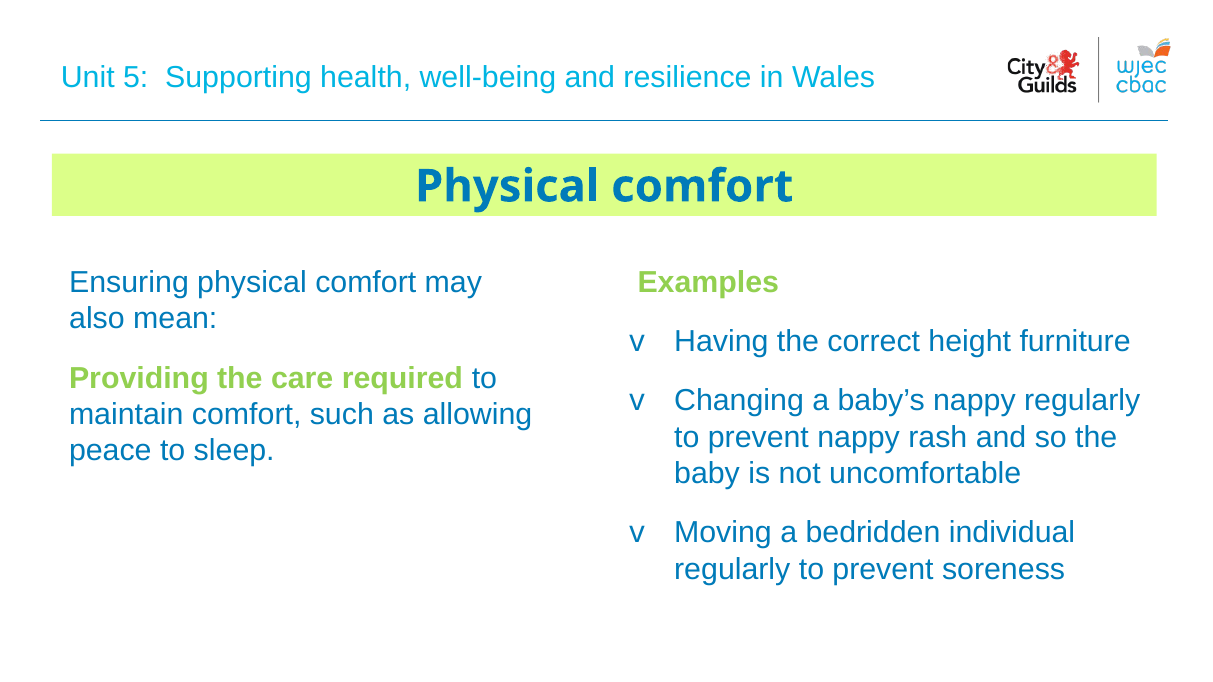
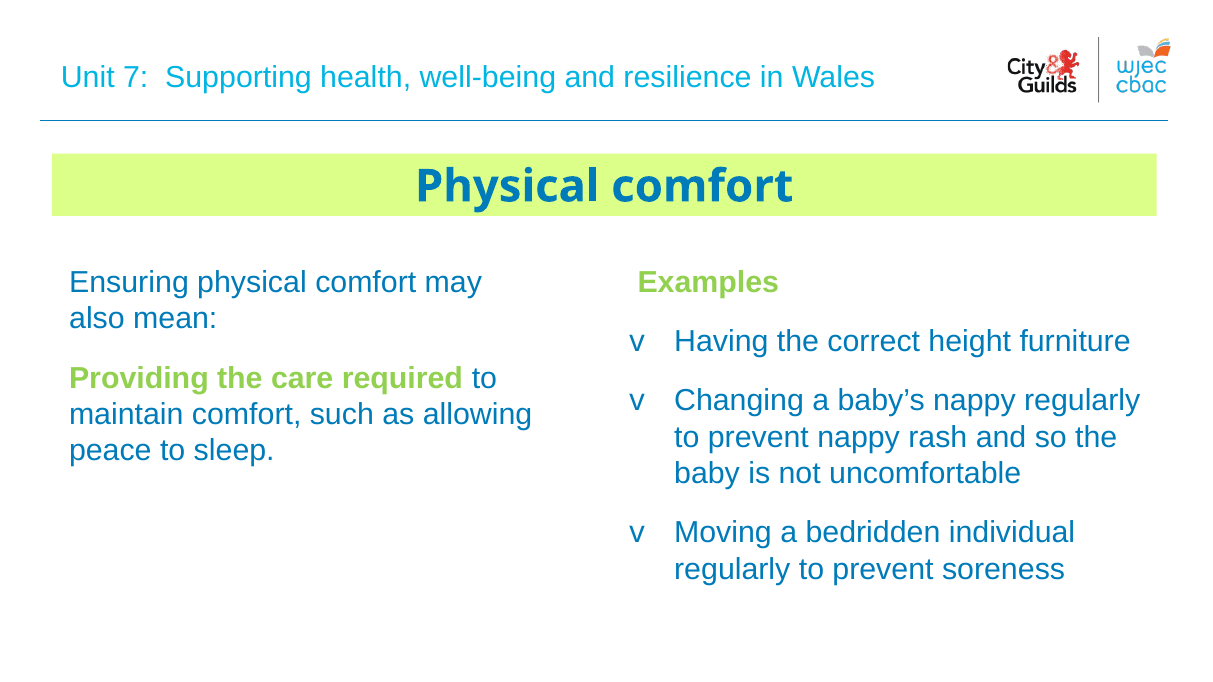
5: 5 -> 7
